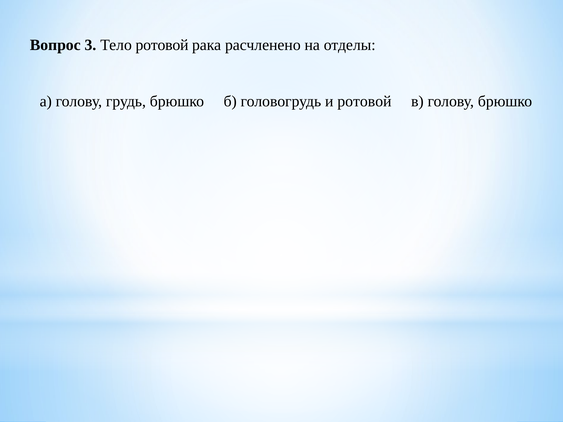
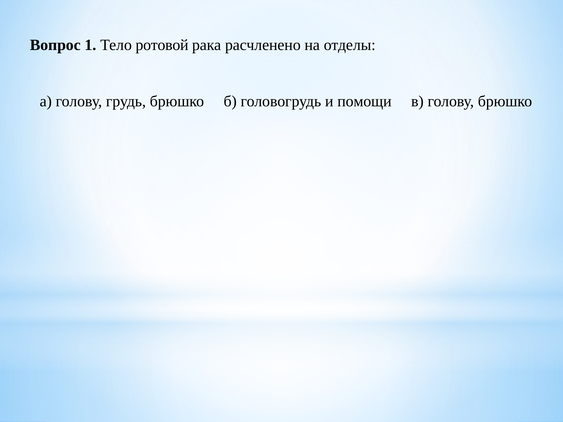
3: 3 -> 1
и ротовой: ротовой -> помощи
